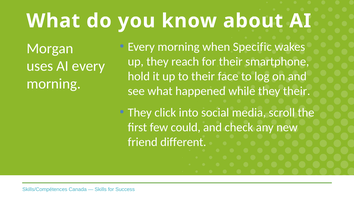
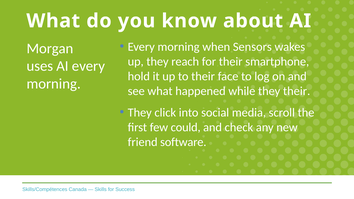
Specific: Specific -> Sensors
different: different -> software
